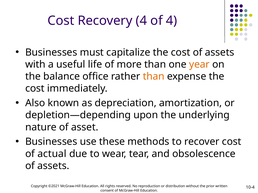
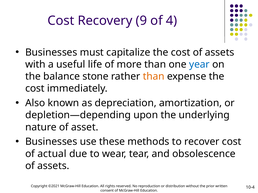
Recovery 4: 4 -> 9
year colour: orange -> blue
office: office -> stone
